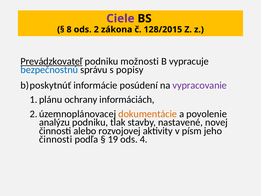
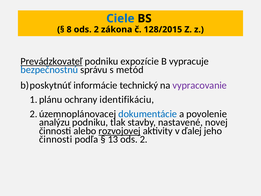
Ciele colour: purple -> blue
možnosti: možnosti -> expozície
popisy: popisy -> metód
posúdení: posúdení -> technický
informáciách: informáciách -> identifikáciu
dokumentácie colour: orange -> blue
rozvojovej underline: none -> present
písm: písm -> ďalej
19: 19 -> 13
4 at (144, 139): 4 -> 2
